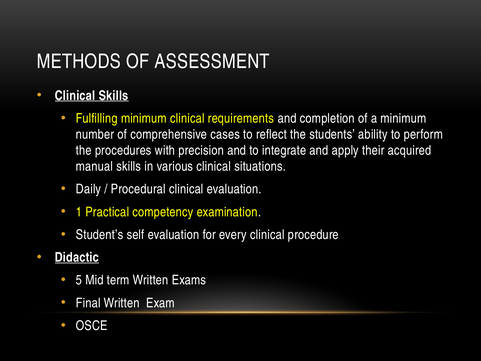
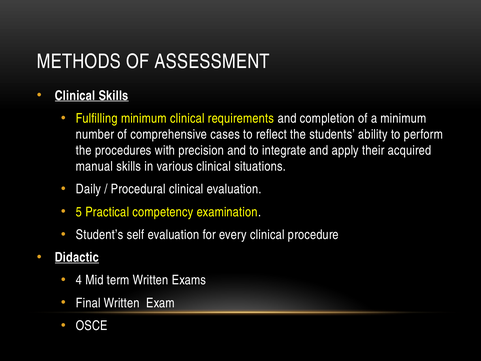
1: 1 -> 5
5: 5 -> 4
